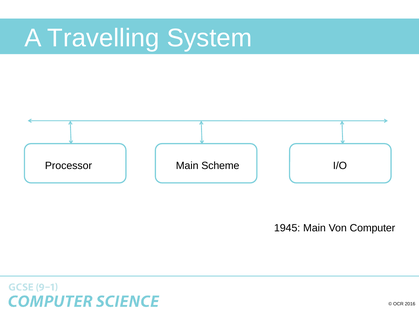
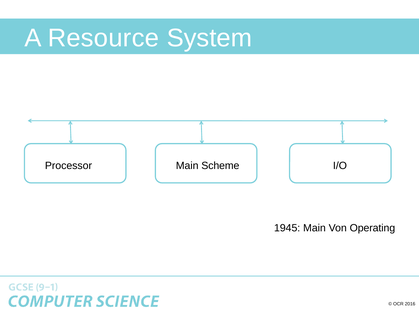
Travelling: Travelling -> Resource
Computer: Computer -> Operating
